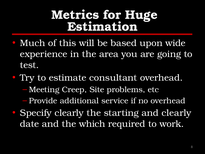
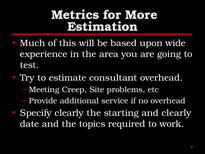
Huge: Huge -> More
which: which -> topics
